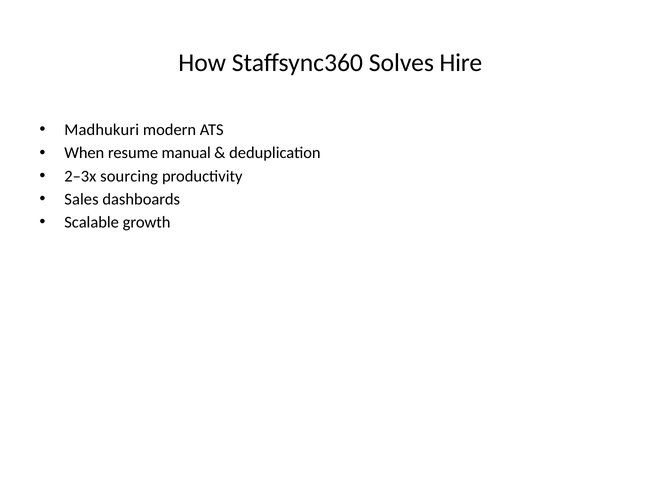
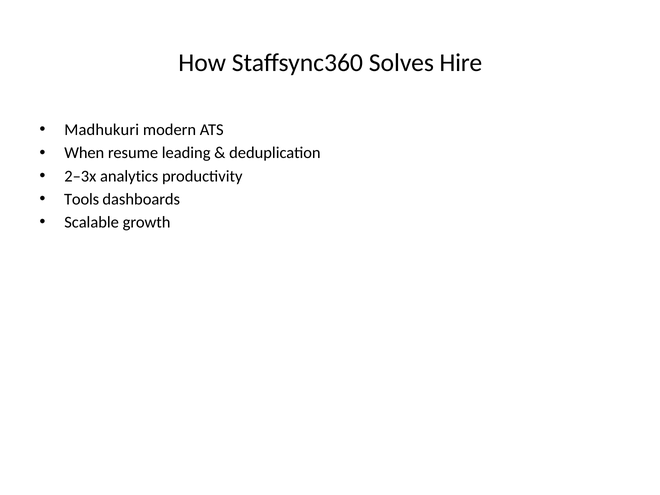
manual: manual -> leading
sourcing: sourcing -> analytics
Sales: Sales -> Tools
